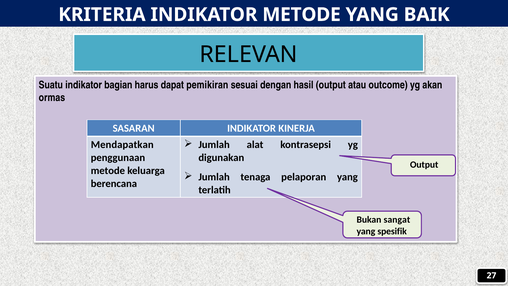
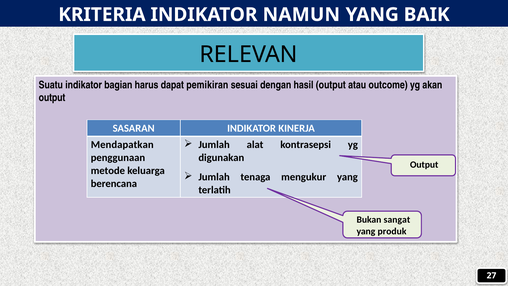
INDIKATOR METODE: METODE -> NAMUN
ormas at (52, 98): ormas -> output
pelaporan: pelaporan -> mengukur
spesifik: spesifik -> produk
